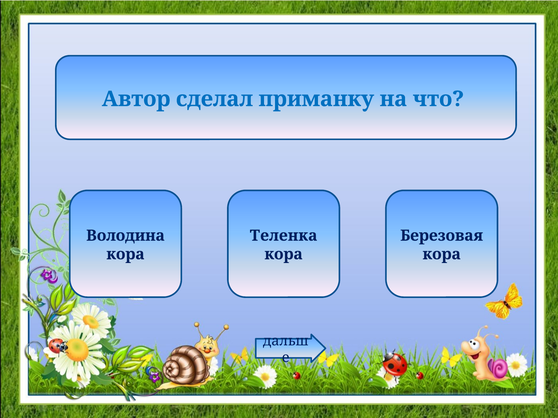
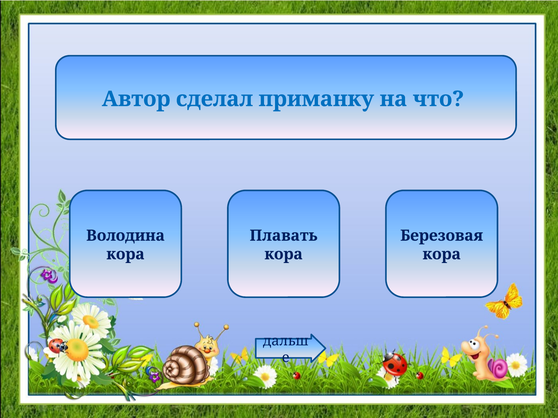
Теленка: Теленка -> Плавать
